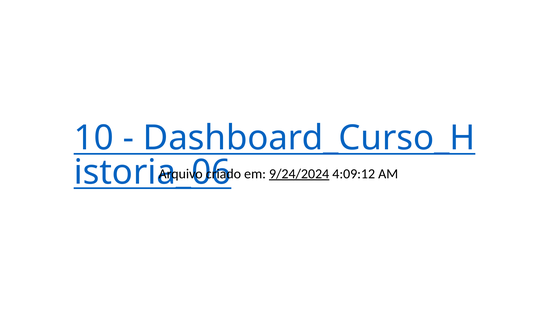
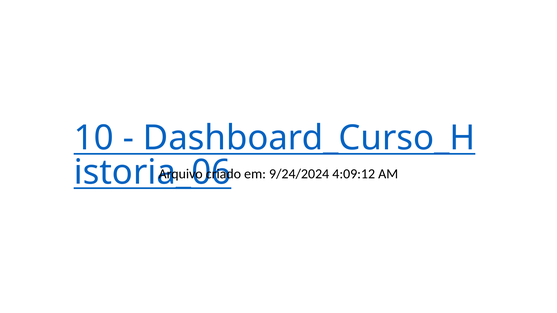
9/24/2024 underline: present -> none
